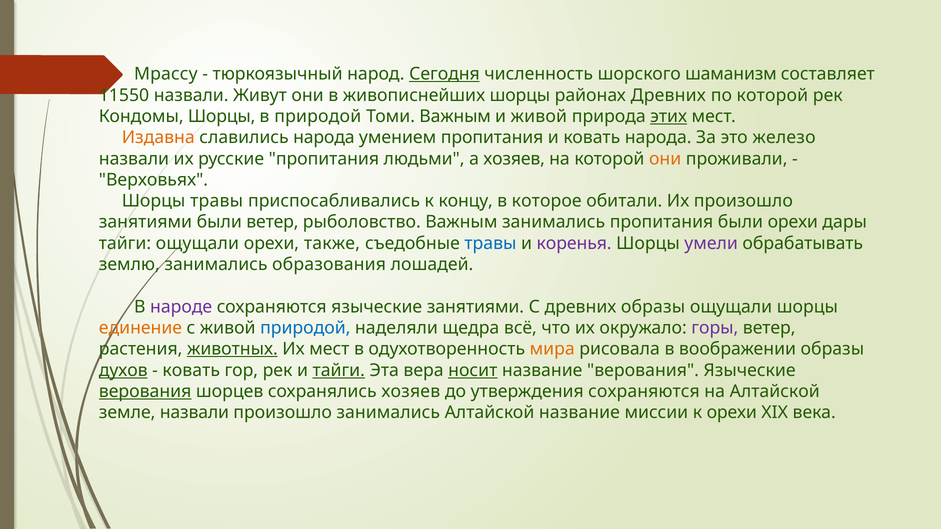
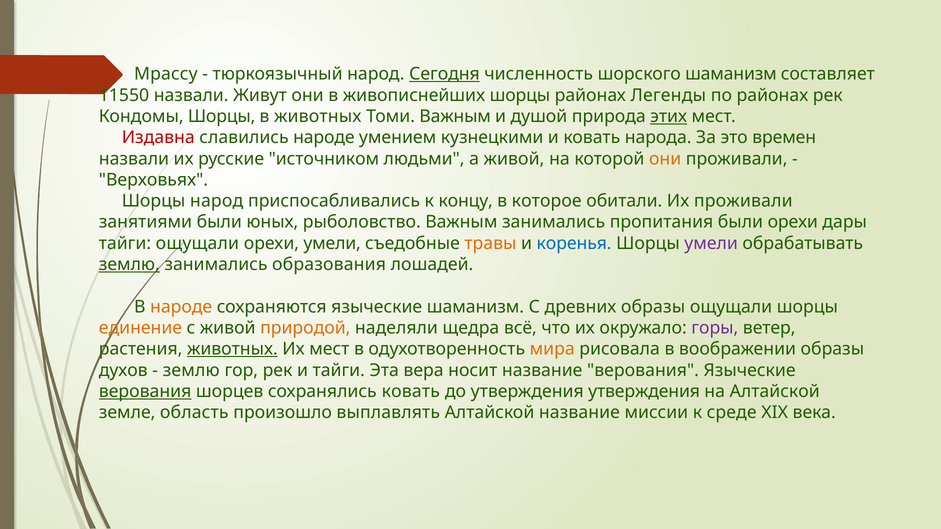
районах Древних: Древних -> Легенды
по которой: которой -> районах
в природой: природой -> животных
и живой: живой -> душой
Издавна colour: orange -> red
славились народа: народа -> народе
умением пропитания: пропитания -> кузнецкими
железо: железо -> времен
русские пропитания: пропитания -> источником
а хозяев: хозяев -> живой
Шорцы травы: травы -> народ
Их произошло: произошло -> проживали
были ветер: ветер -> юных
орехи также: также -> умели
травы at (490, 243) colour: blue -> orange
коренья colour: purple -> blue
землю at (129, 265) underline: none -> present
народе at (181, 307) colour: purple -> orange
языческие занятиями: занятиями -> шаманизм
природой at (305, 328) colour: blue -> orange
духов underline: present -> none
ковать at (191, 370): ковать -> землю
тайги at (339, 370) underline: present -> none
носит underline: present -> none
сохранялись хозяев: хозяев -> ковать
утверждения сохраняются: сохраняются -> утверждения
земле назвали: назвали -> область
произошло занимались: занимались -> выплавлять
к орехи: орехи -> среде
